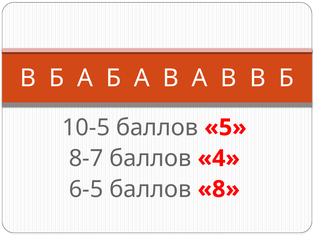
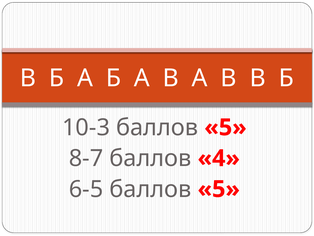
10-5: 10-5 -> 10-3
6-5 баллов 8: 8 -> 5
